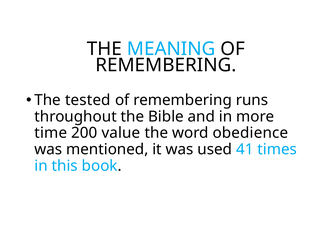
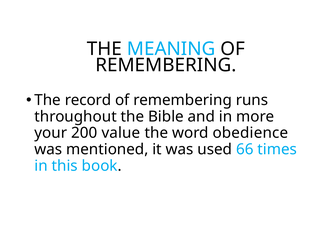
tested: tested -> record
time: time -> your
41: 41 -> 66
